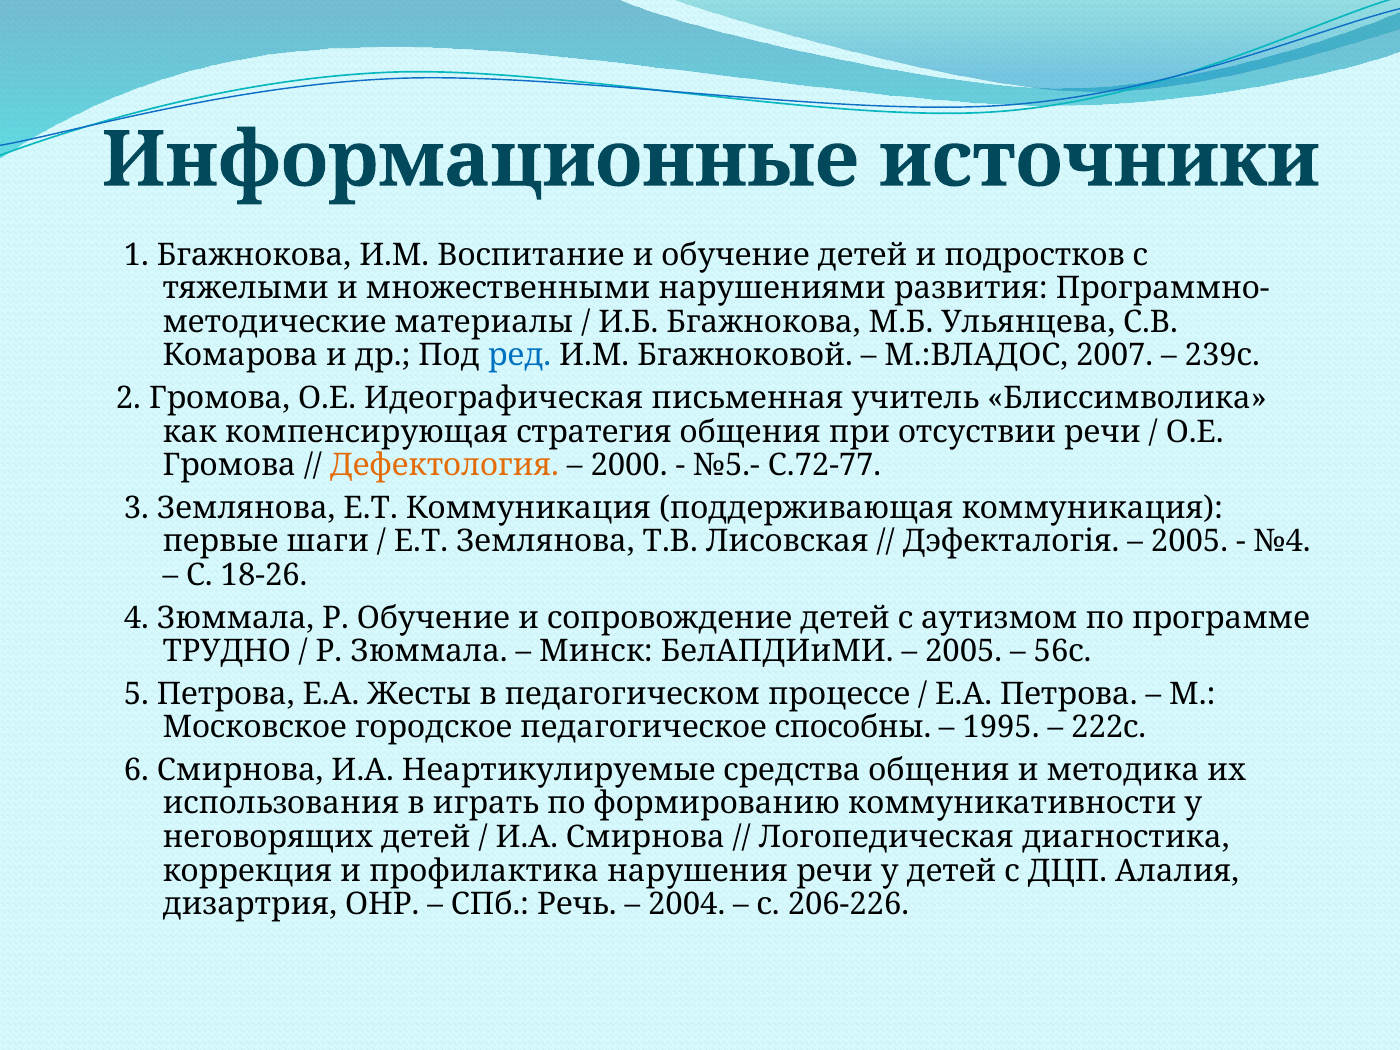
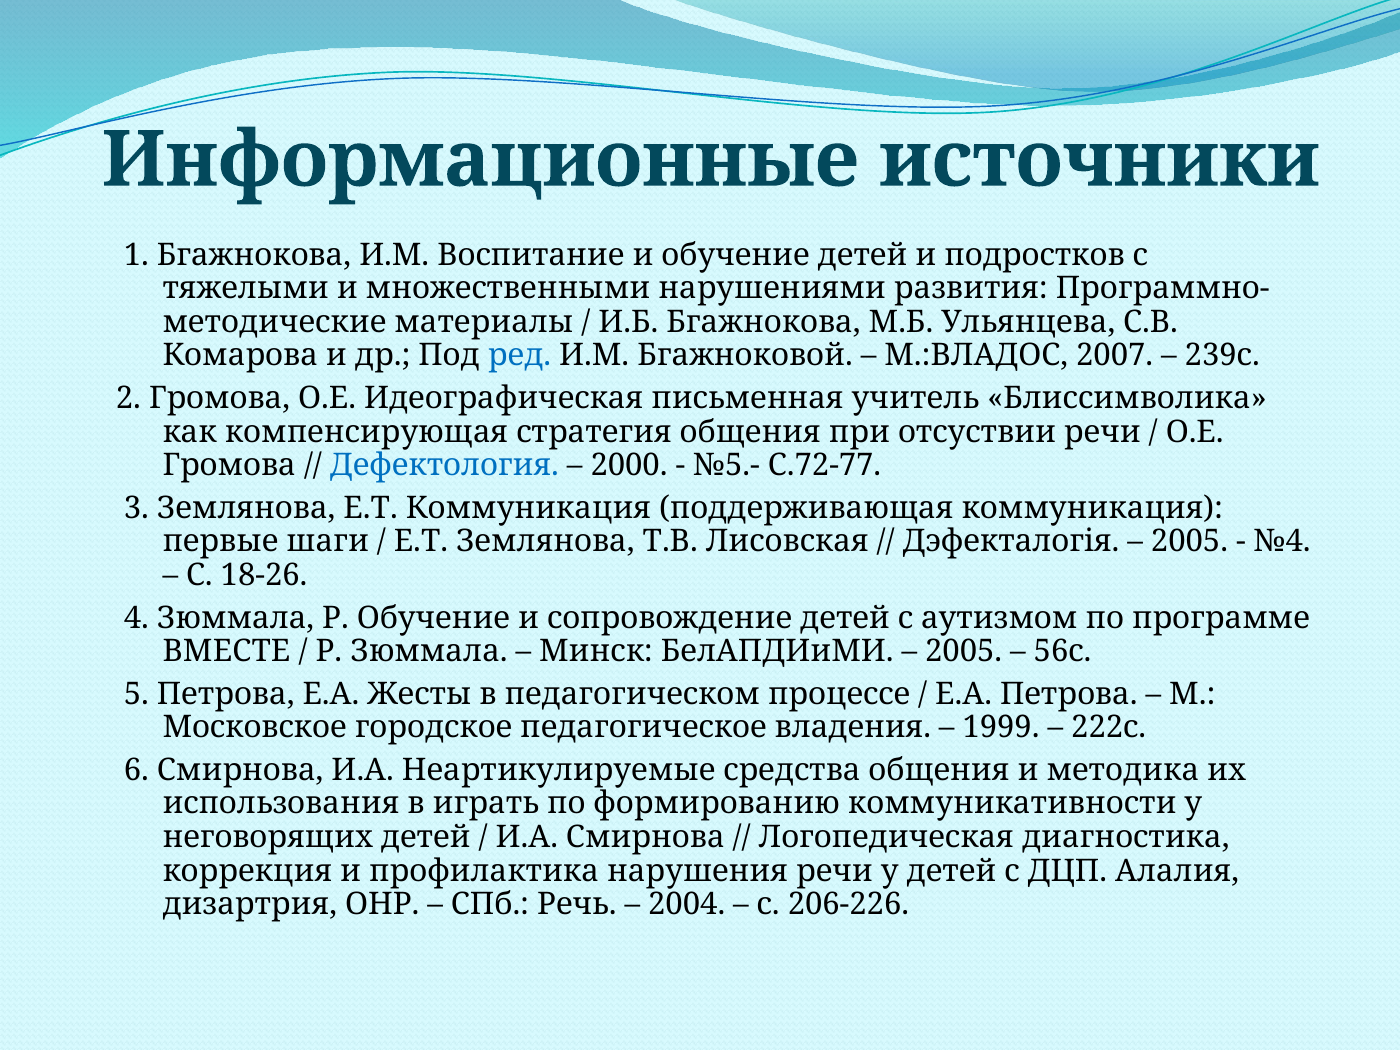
Дефектология colour: orange -> blue
ТРУДНО: ТРУДНО -> ВМЕСТЕ
способны: способны -> владения
1995: 1995 -> 1999
